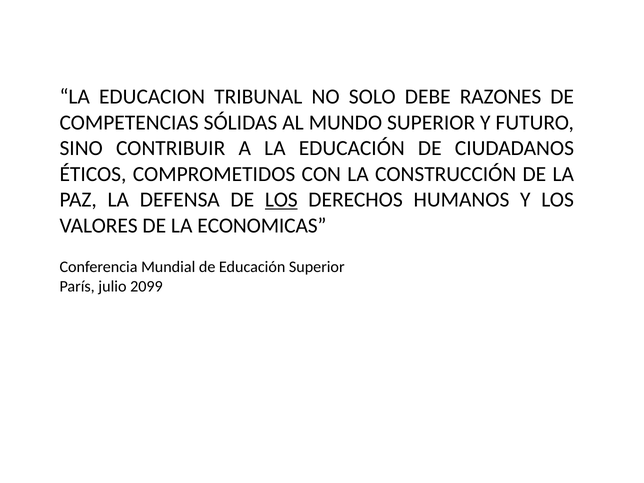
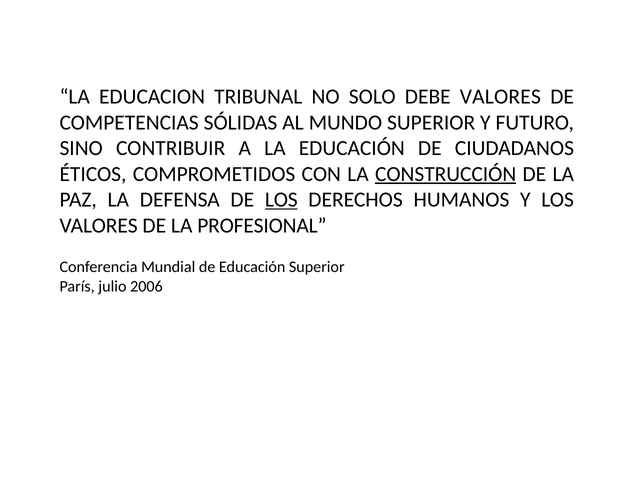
DEBE RAZONES: RAZONES -> VALORES
CONSTRUCCIÓN underline: none -> present
ECONOMICAS: ECONOMICAS -> PROFESIONAL
2099: 2099 -> 2006
